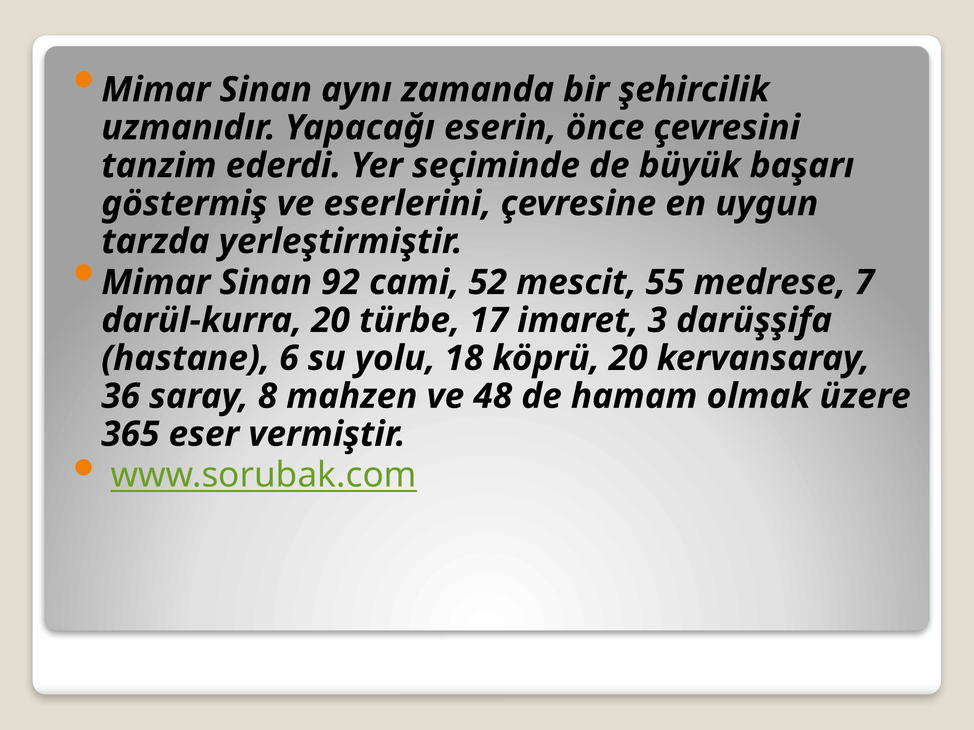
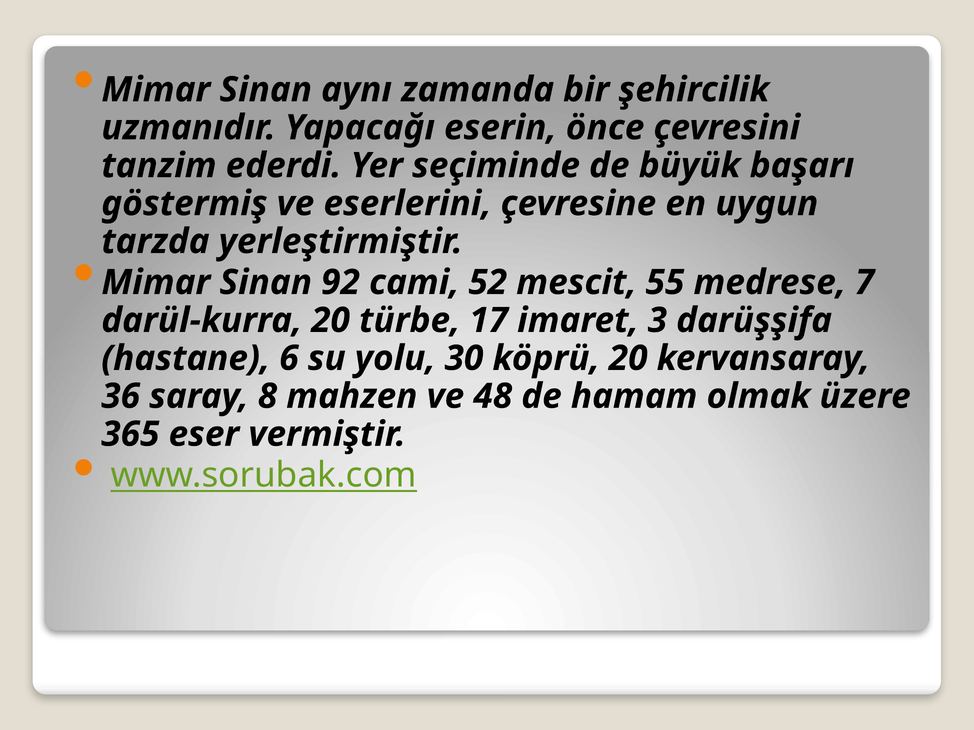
18: 18 -> 30
